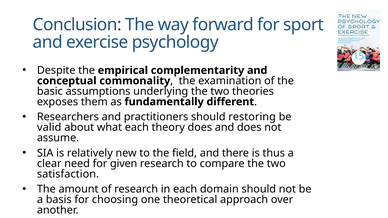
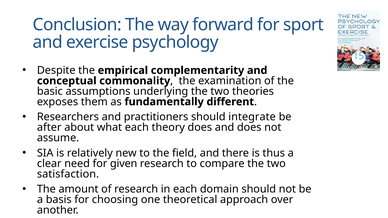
restoring: restoring -> integrate
valid: valid -> after
